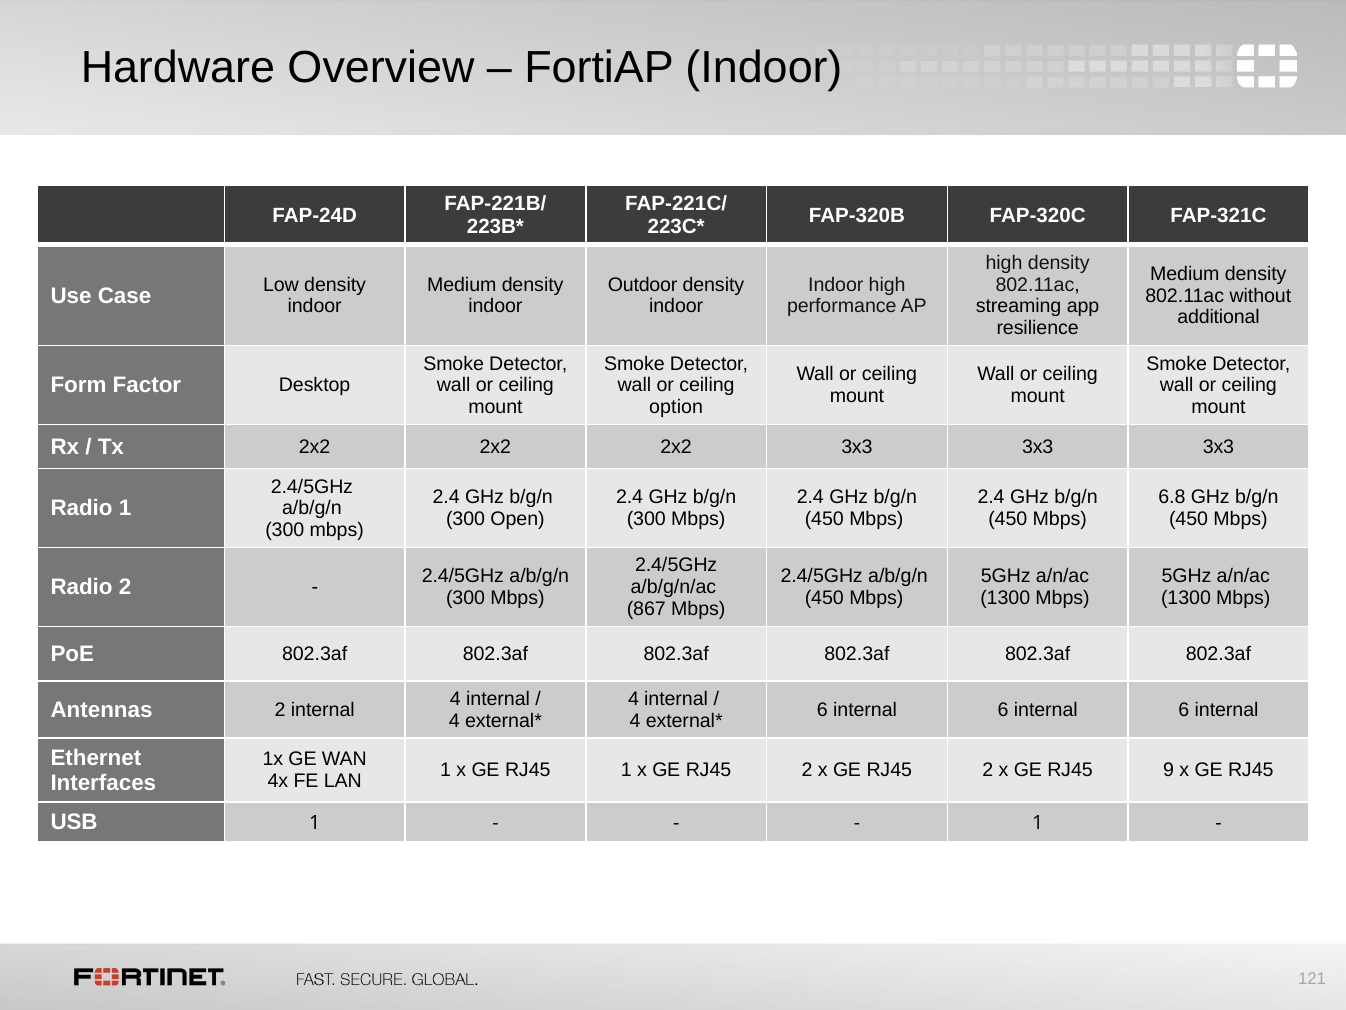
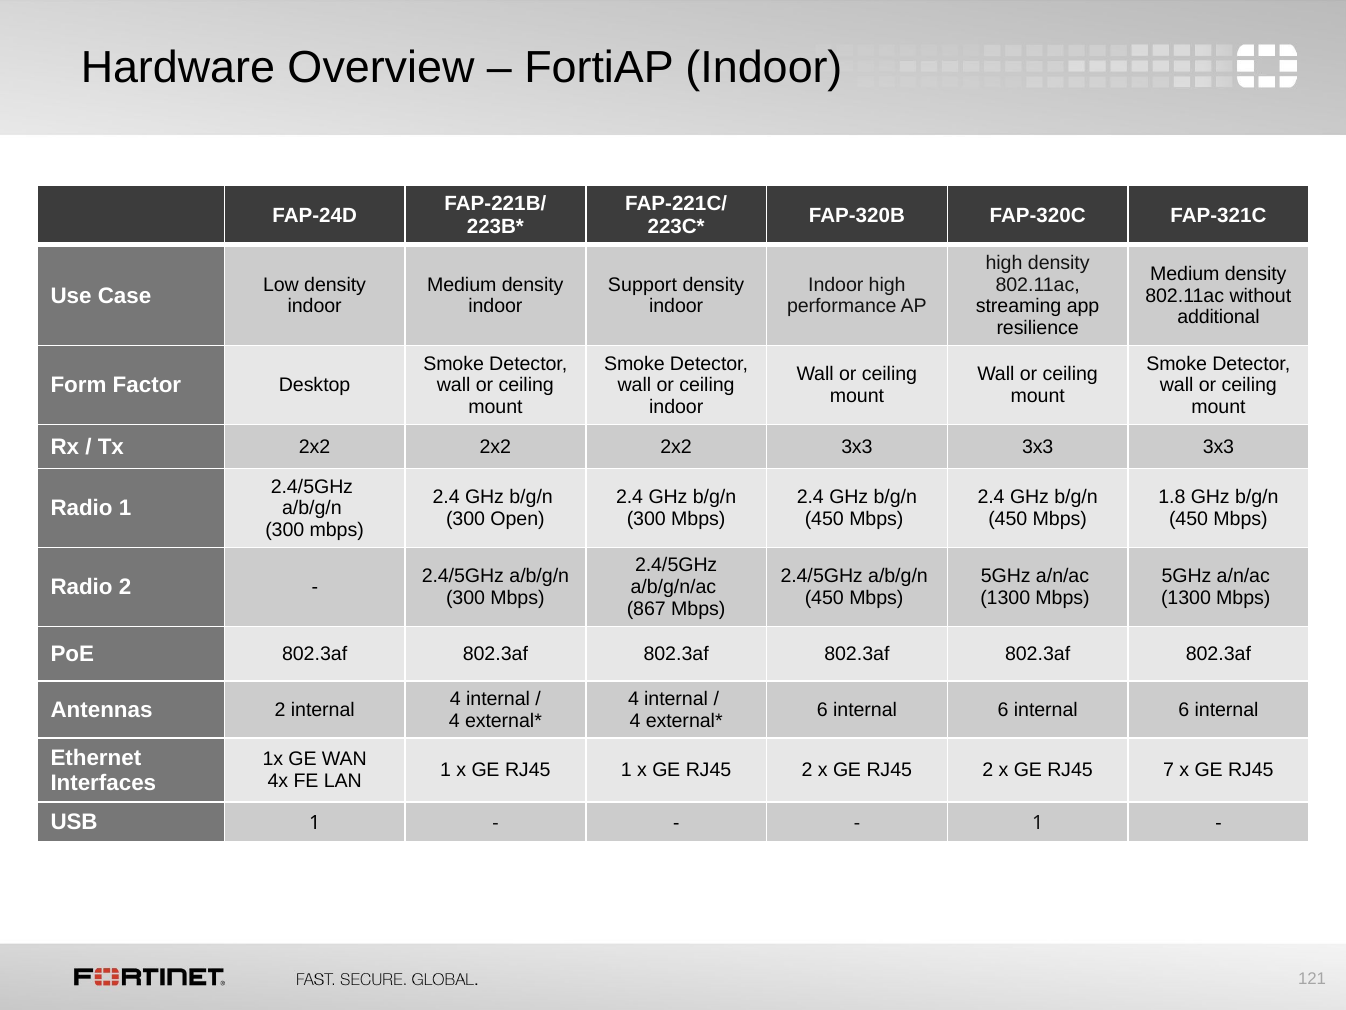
Outdoor: Outdoor -> Support
option at (676, 407): option -> indoor
6.8: 6.8 -> 1.8
9: 9 -> 7
